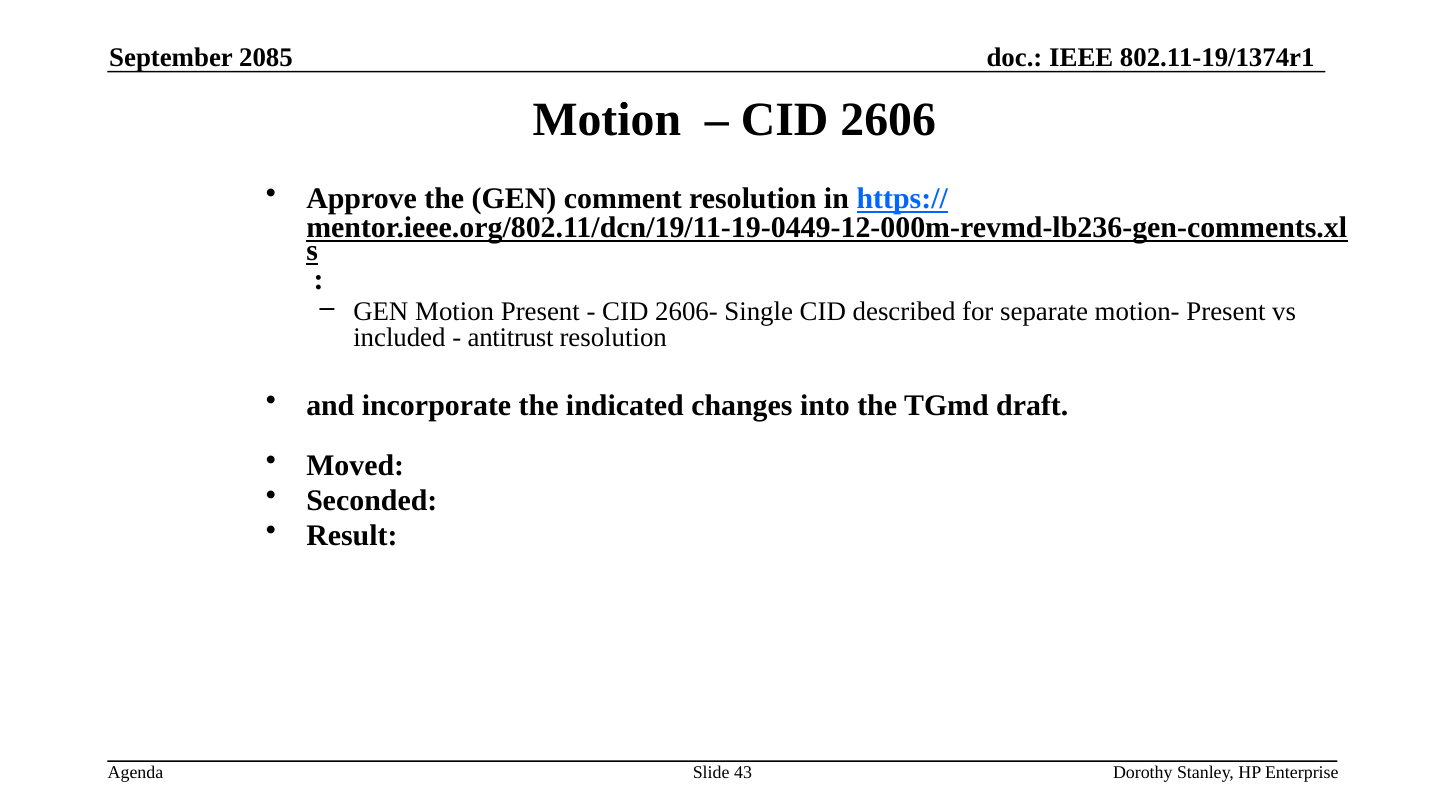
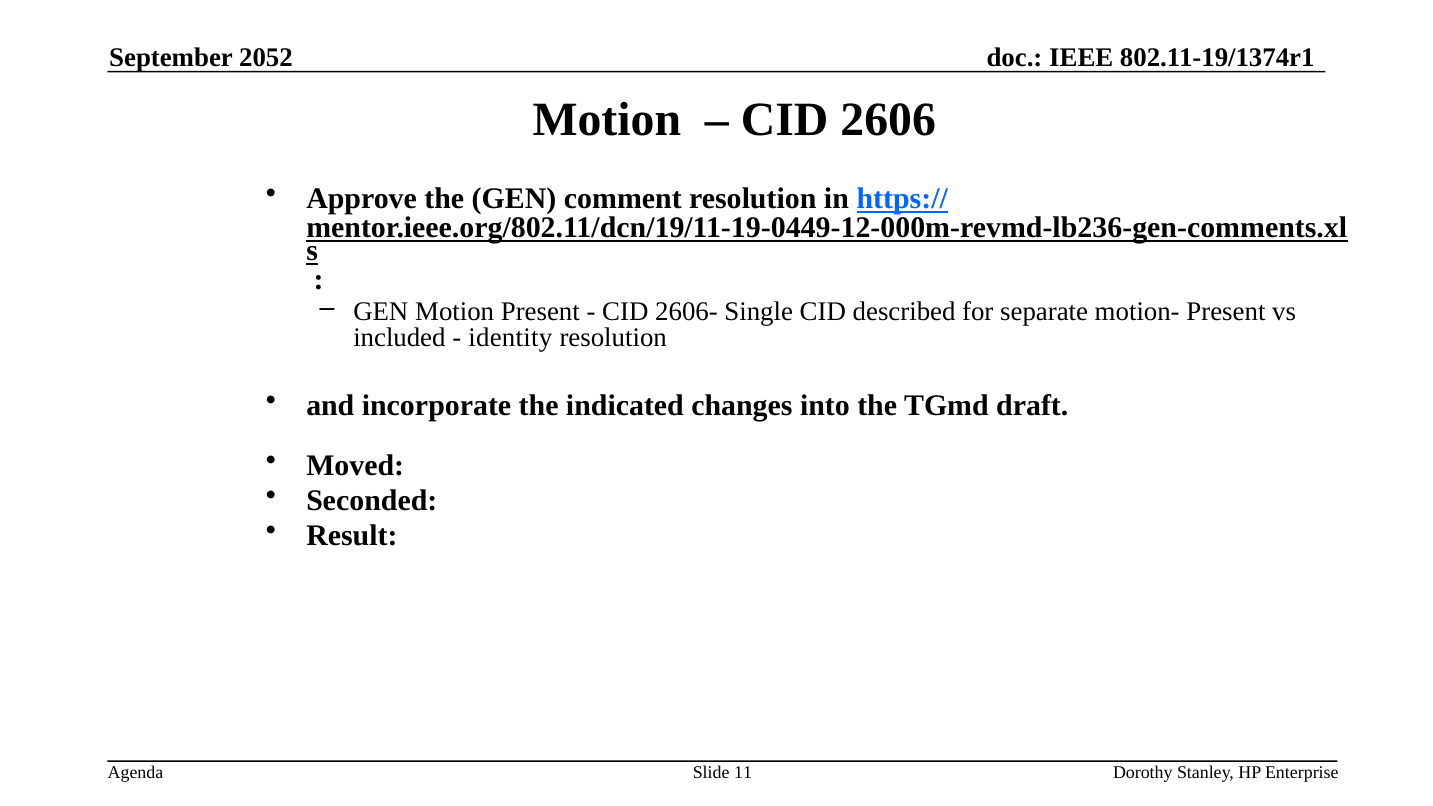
2085: 2085 -> 2052
antitrust: antitrust -> identity
43: 43 -> 11
